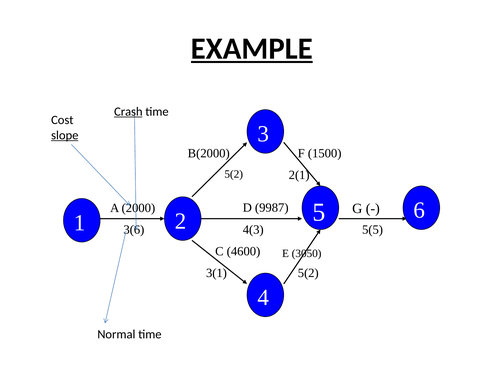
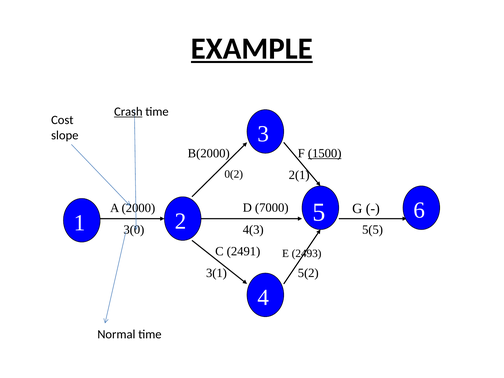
slope underline: present -> none
1500 underline: none -> present
5(2 at (234, 174): 5(2 -> 0(2
9987: 9987 -> 7000
3(6: 3(6 -> 3(0
4600: 4600 -> 2491
3050: 3050 -> 2493
